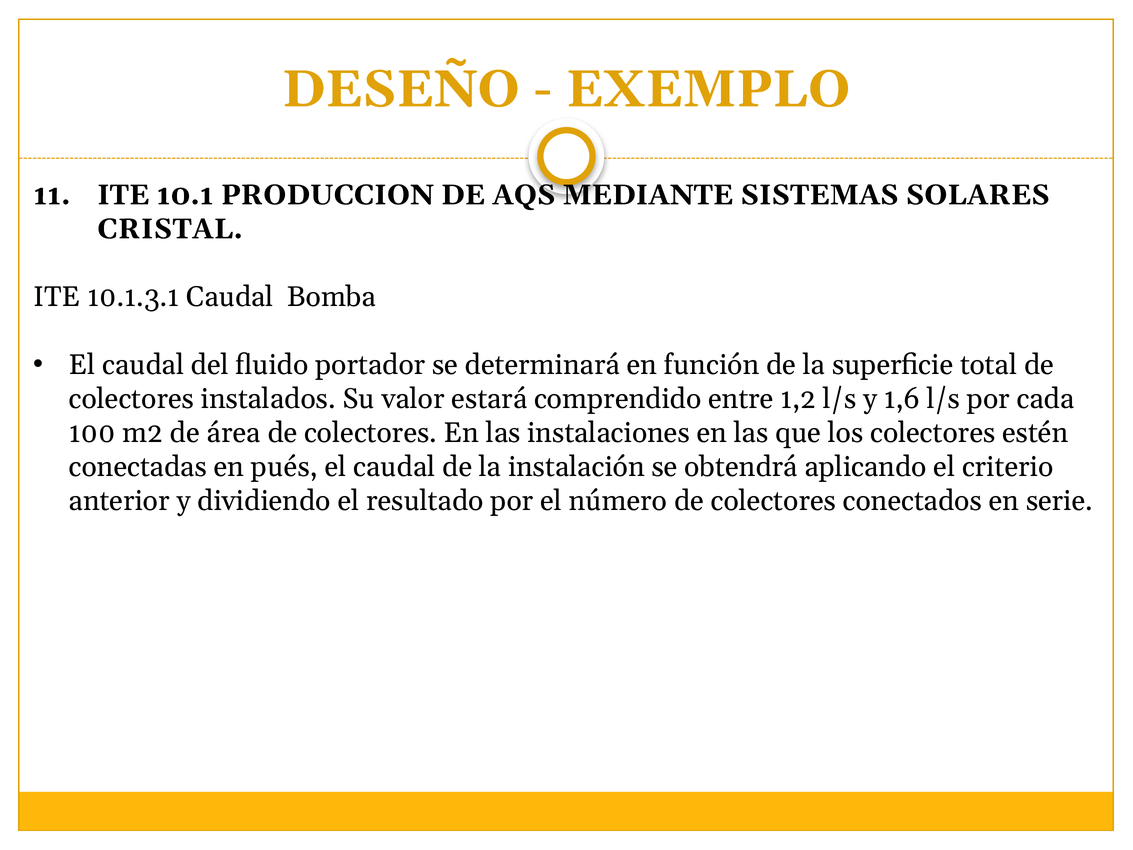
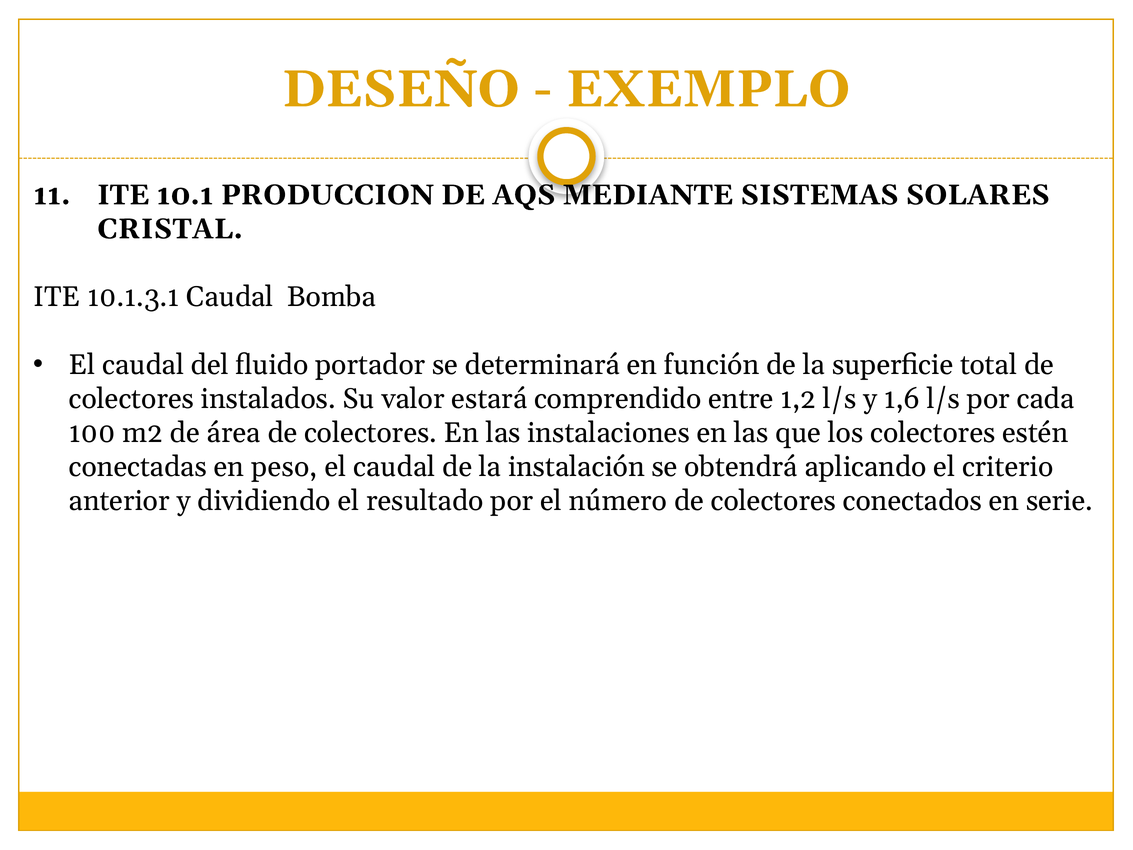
pués: pués -> peso
